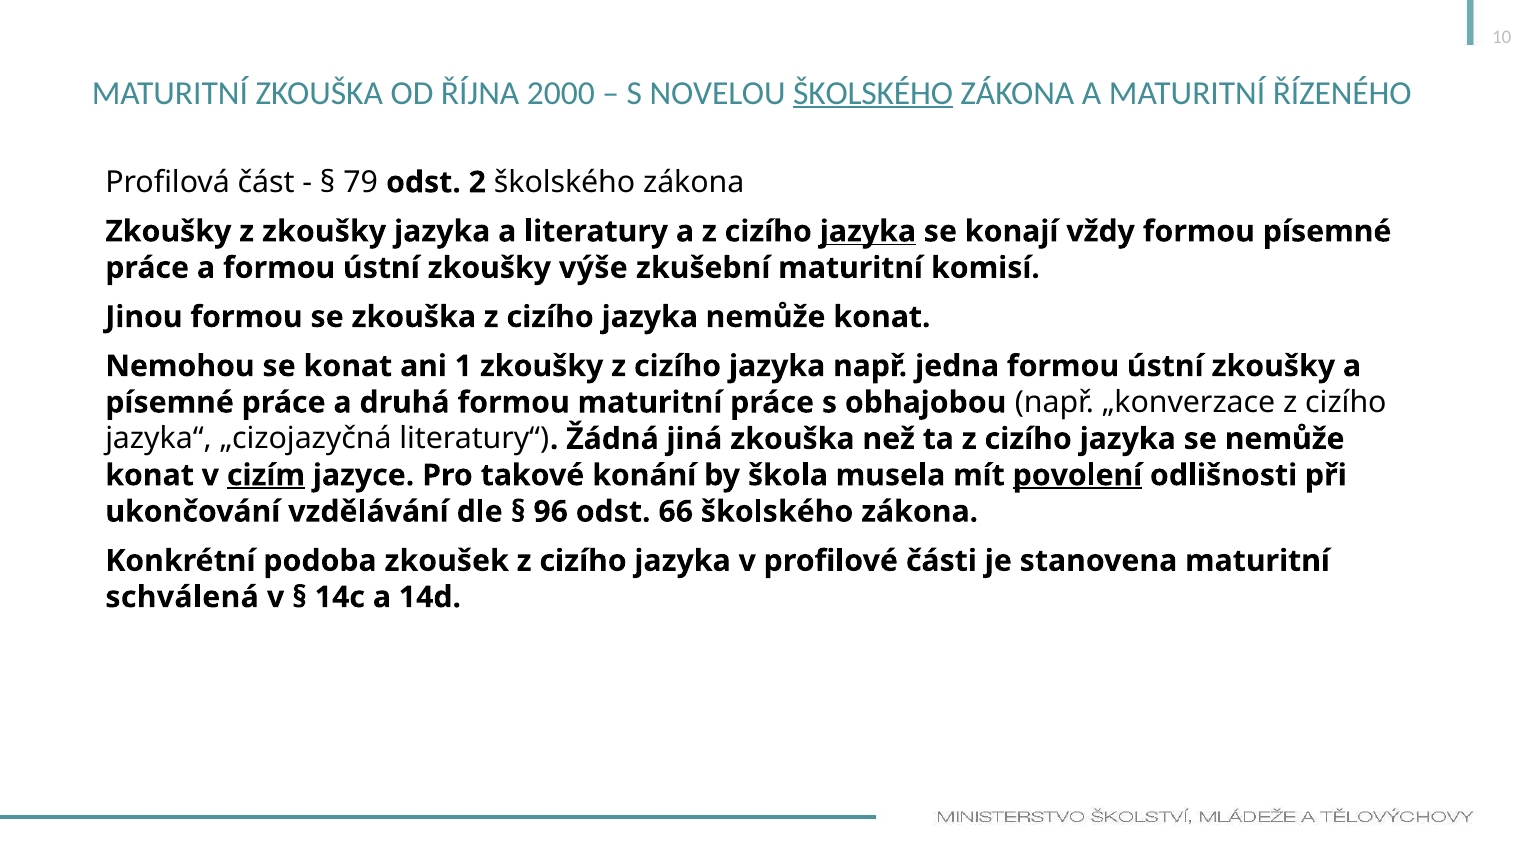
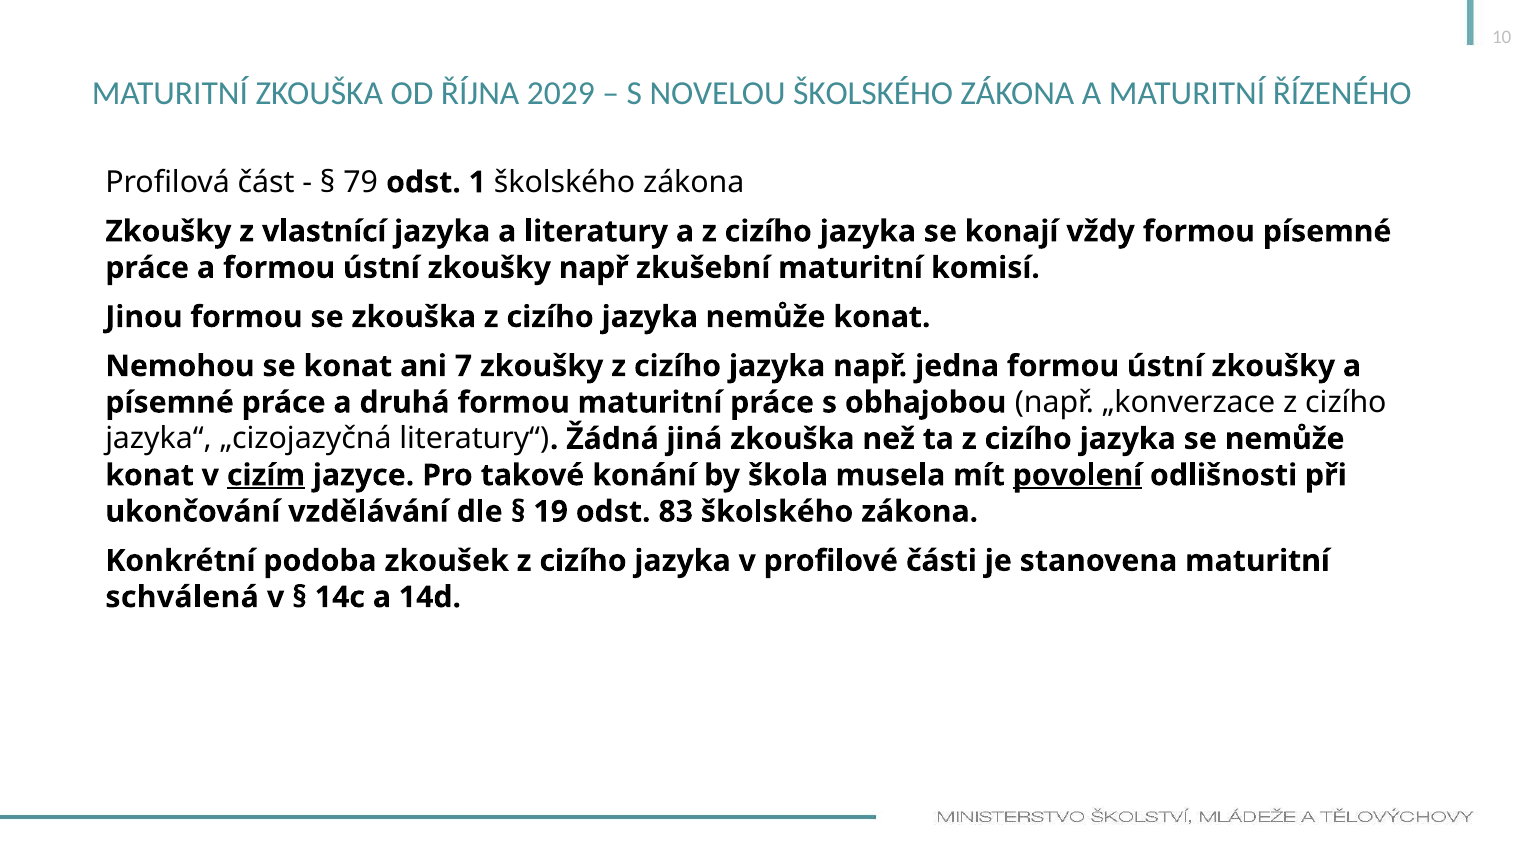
2000: 2000 -> 2029
ŠKOLSKÉHO at (873, 93) underline: present -> none
2: 2 -> 1
z zkoušky: zkoušky -> vlastnící
jazyka at (868, 232) underline: present -> none
zkoušky výše: výše -> např
1: 1 -> 7
96: 96 -> 19
66: 66 -> 83
